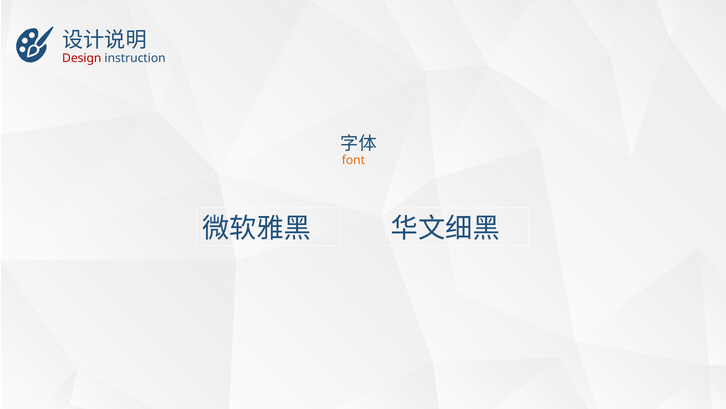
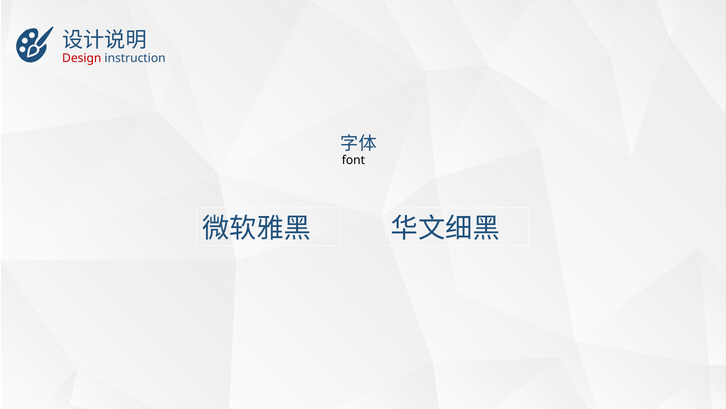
font colour: orange -> black
